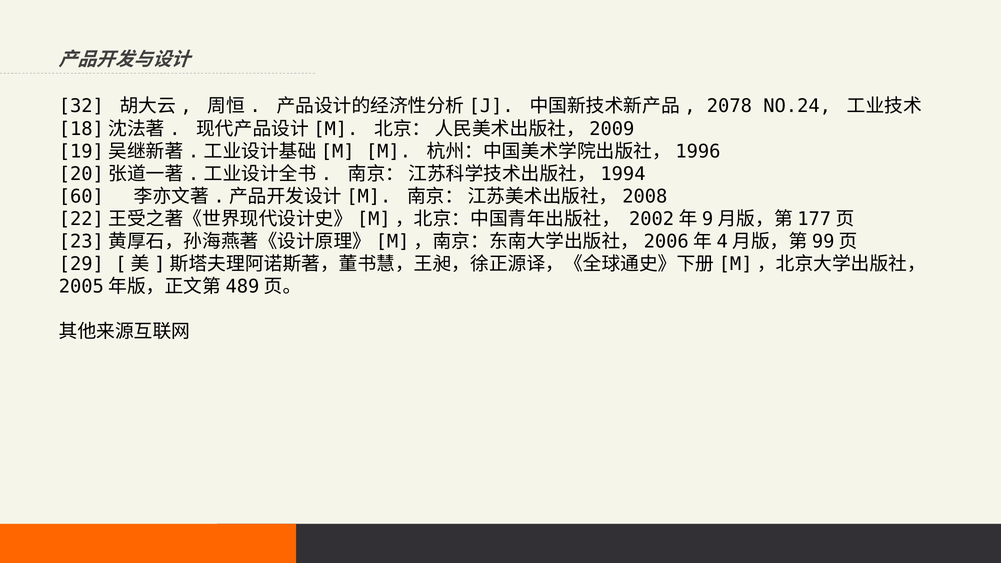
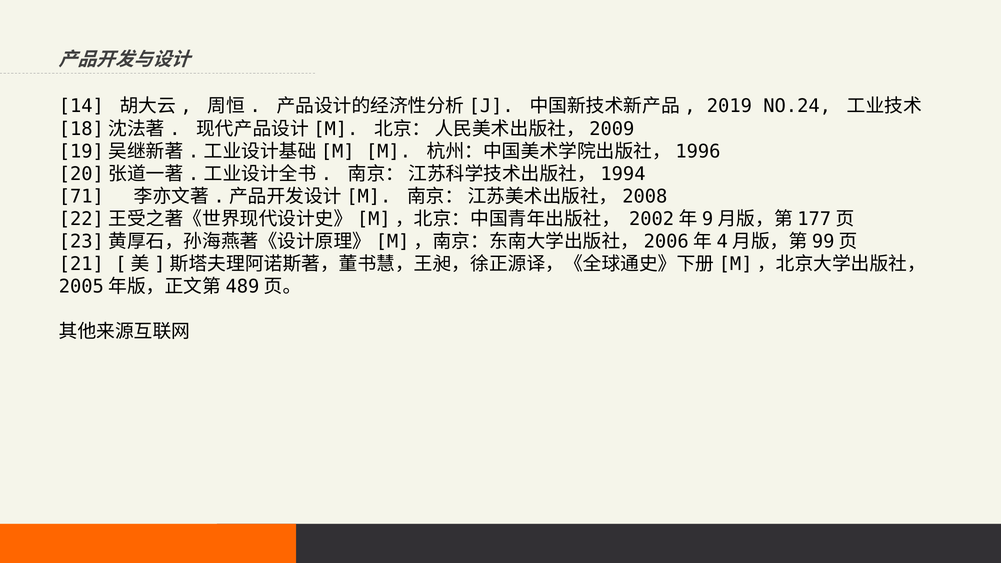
32: 32 -> 14
2078: 2078 -> 2019
60: 60 -> 71
29: 29 -> 21
